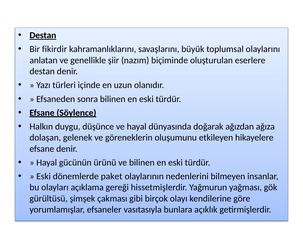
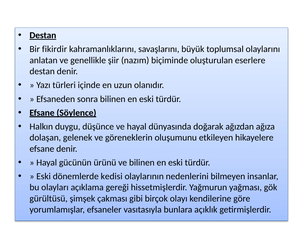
paket: paket -> kedisi
